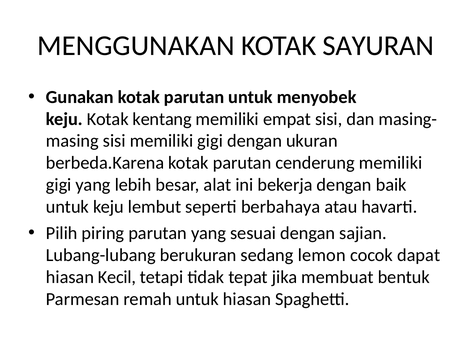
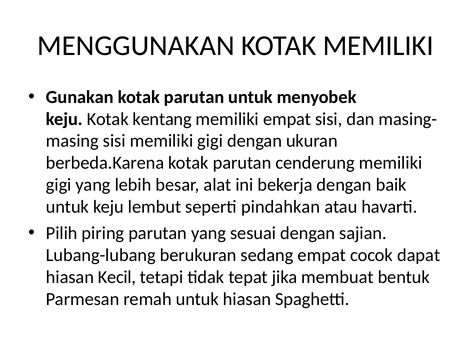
KOTAK SAYURAN: SAYURAN -> MEMILIKI
berbahaya: berbahaya -> pindahkan
sedang lemon: lemon -> empat
